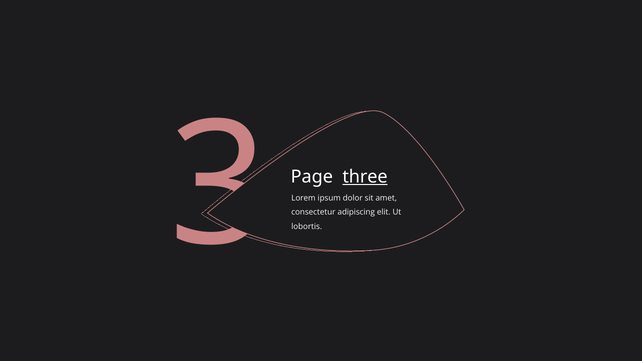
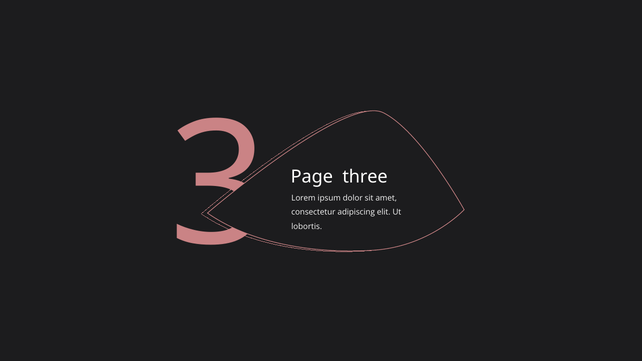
three underline: present -> none
